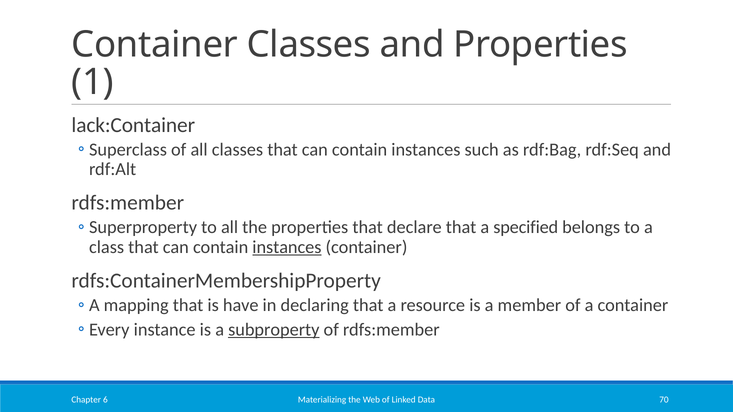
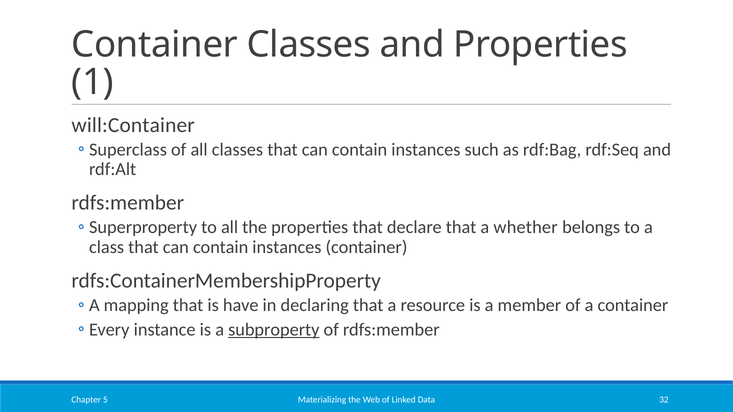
lack:Container: lack:Container -> will:Container
specified: specified -> whether
instances at (287, 247) underline: present -> none
70: 70 -> 32
6: 6 -> 5
